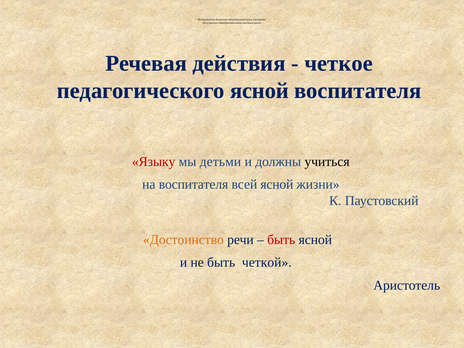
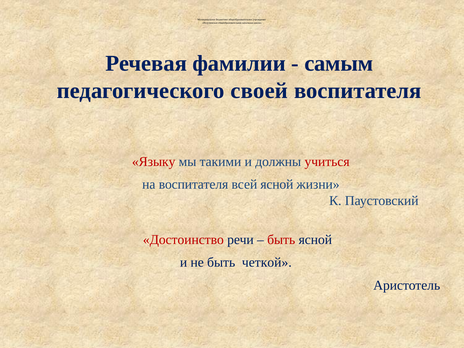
действия: действия -> фамилии
четкое: четкое -> самым
педагогического ясной: ясной -> своей
детьми: детьми -> такими
учиться colour: black -> red
Достоинство colour: orange -> red
